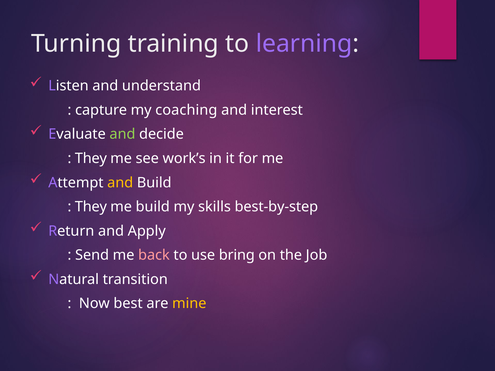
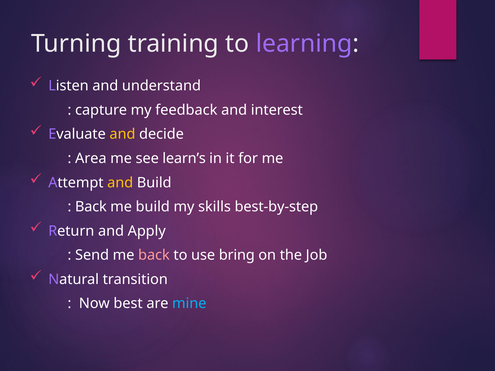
coaching: coaching -> feedback
and at (122, 134) colour: light green -> yellow
They at (91, 159): They -> Area
work’s: work’s -> learn’s
They at (91, 207): They -> Back
mine colour: yellow -> light blue
